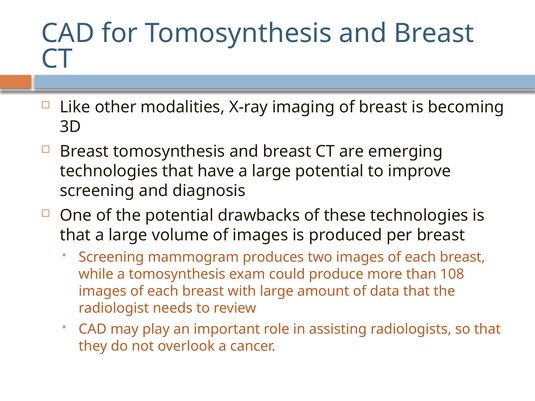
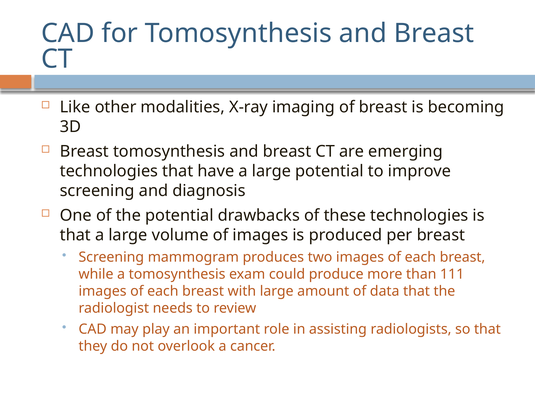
108: 108 -> 111
